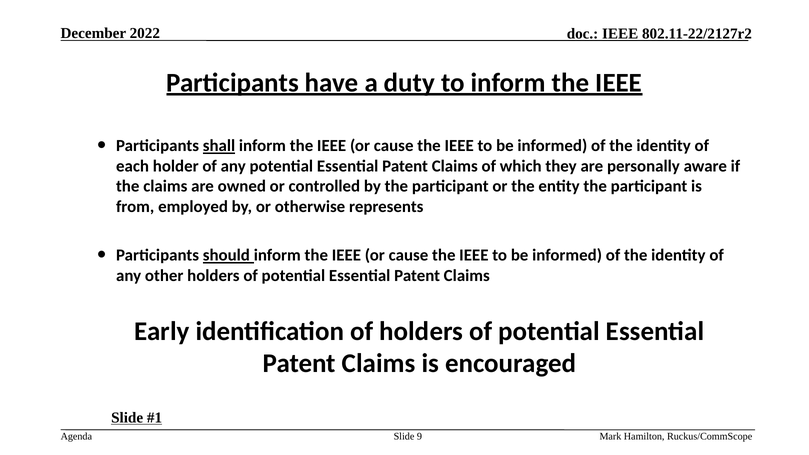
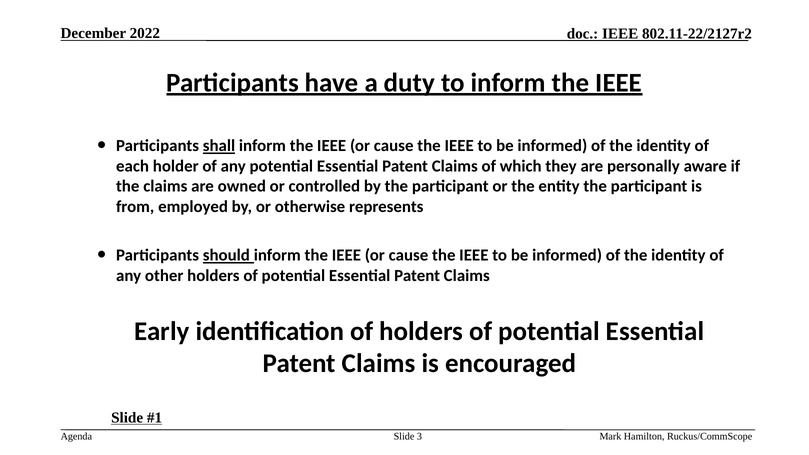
9: 9 -> 3
